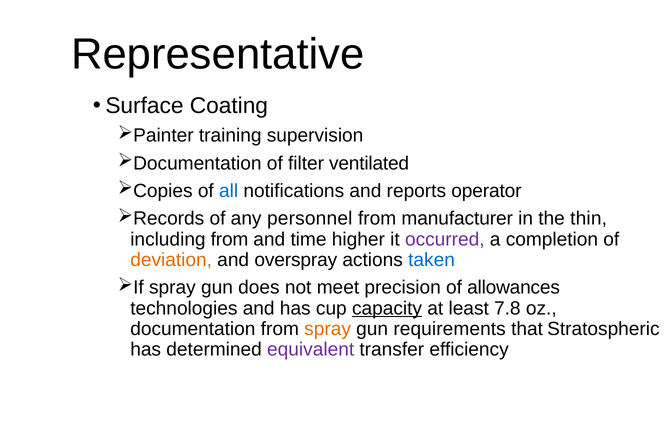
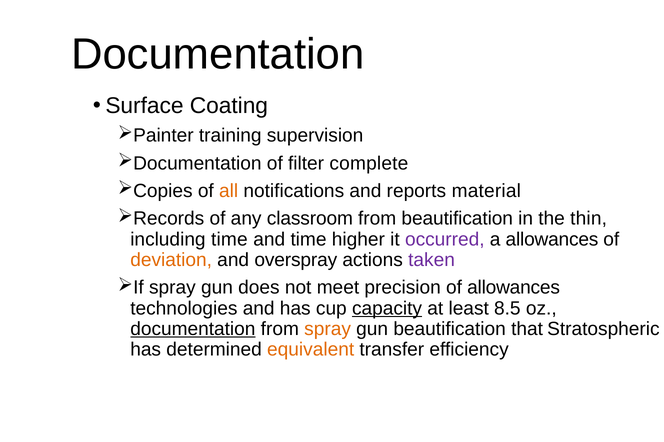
Representative at (218, 54): Representative -> Documentation
ventilated: ventilated -> complete
all colour: blue -> orange
operator: operator -> material
personnel: personnel -> classroom
from manufacturer: manufacturer -> beautification
including from: from -> time
a completion: completion -> allowances
taken colour: blue -> purple
7.8: 7.8 -> 8.5
documentation at (193, 329) underline: none -> present
gun requirements: requirements -> beautification
equivalent colour: purple -> orange
